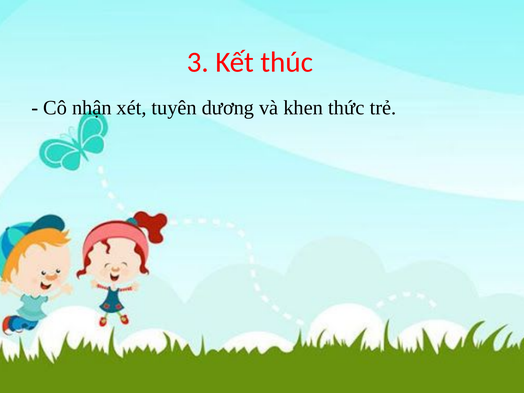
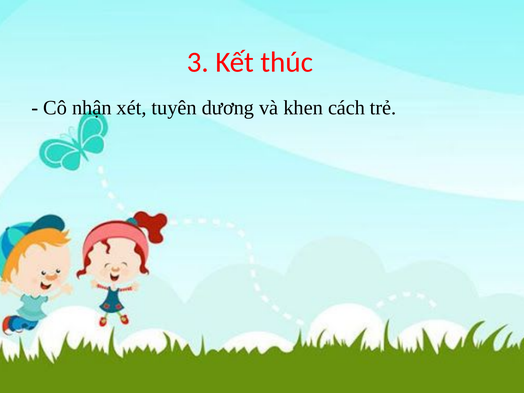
thức: thức -> cách
